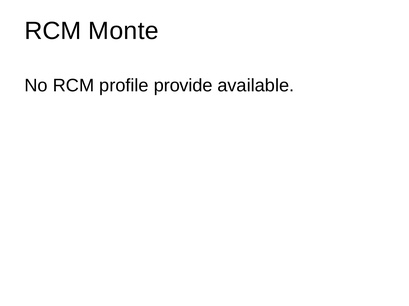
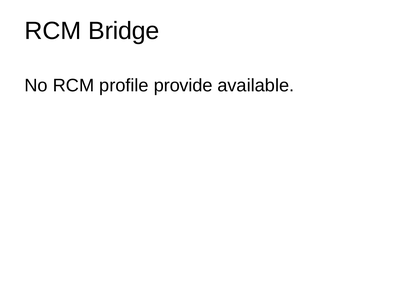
Monte: Monte -> Bridge
